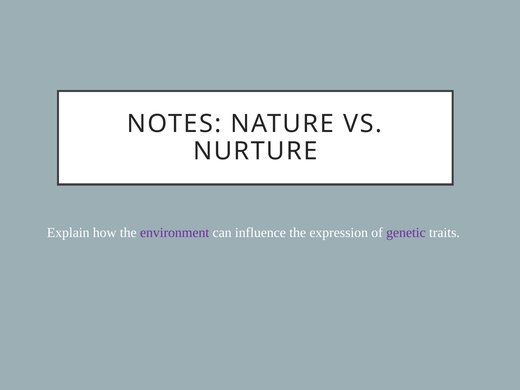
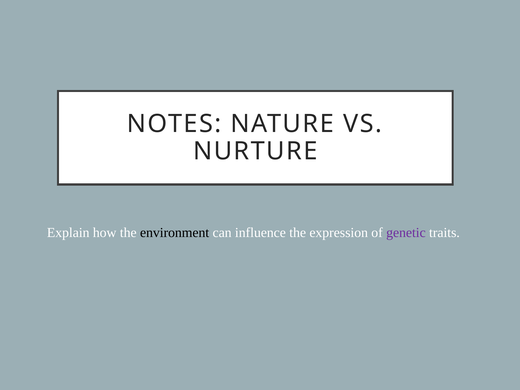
environment colour: purple -> black
